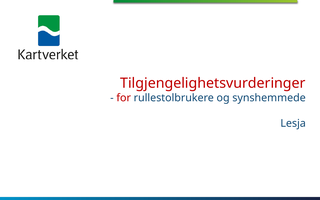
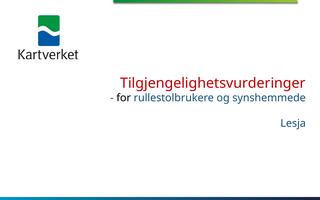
for colour: red -> black
